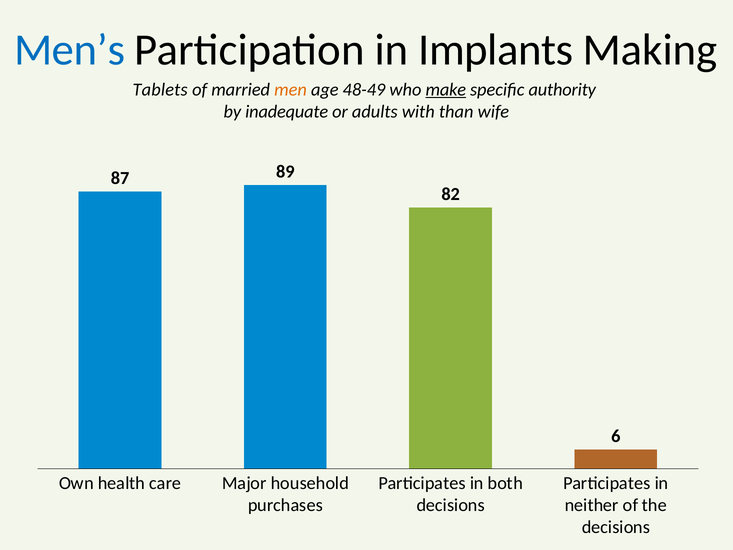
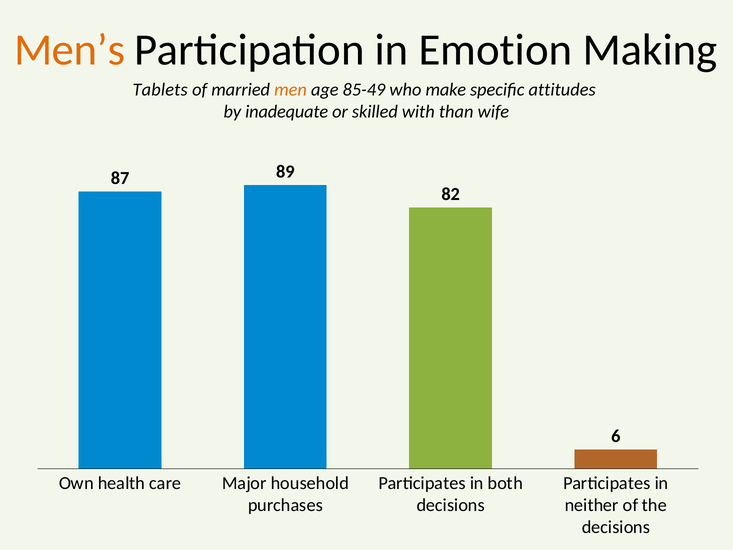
Men’s colour: blue -> orange
Implants: Implants -> Emotion
48-49: 48-49 -> 85-49
make underline: present -> none
authority: authority -> attitudes
adults: adults -> skilled
